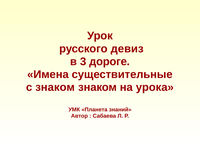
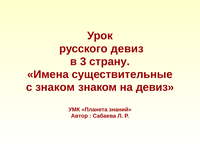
дороге: дороге -> страну
на урока: урока -> девиз
